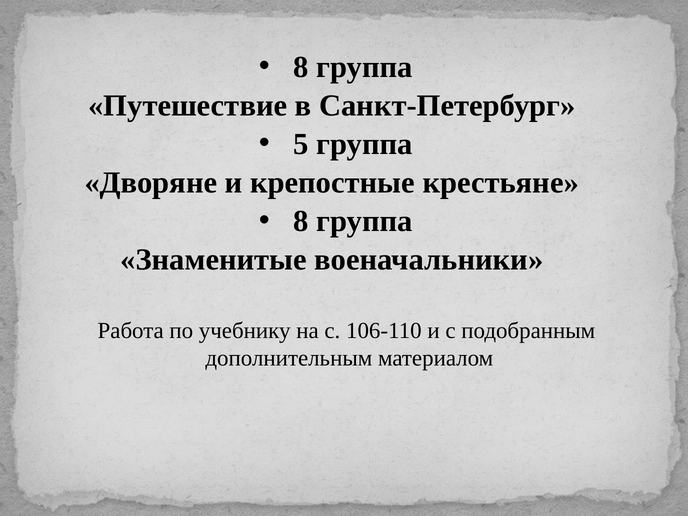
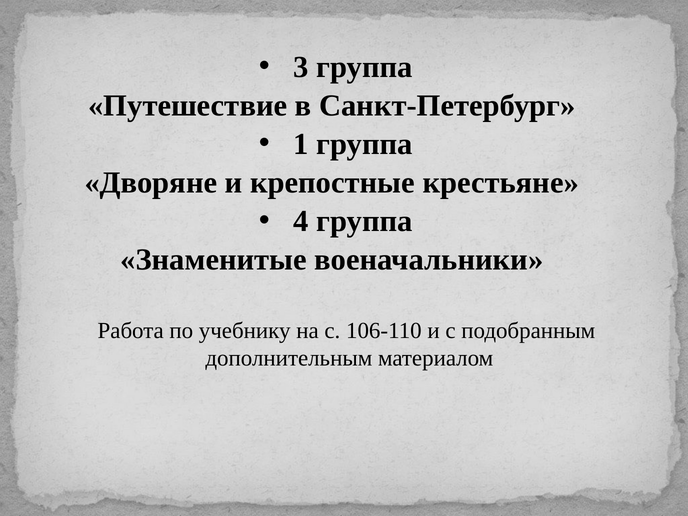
8 at (301, 67): 8 -> 3
5: 5 -> 1
8 at (301, 221): 8 -> 4
